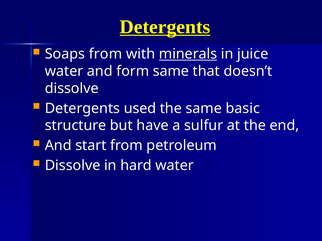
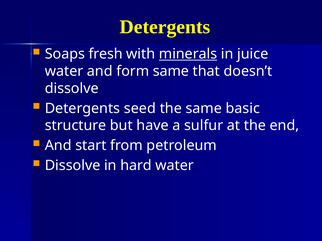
Detergents at (165, 27) underline: present -> none
Soaps from: from -> fresh
used: used -> seed
